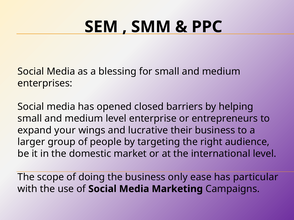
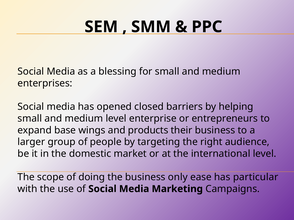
your: your -> base
lucrative: lucrative -> products
